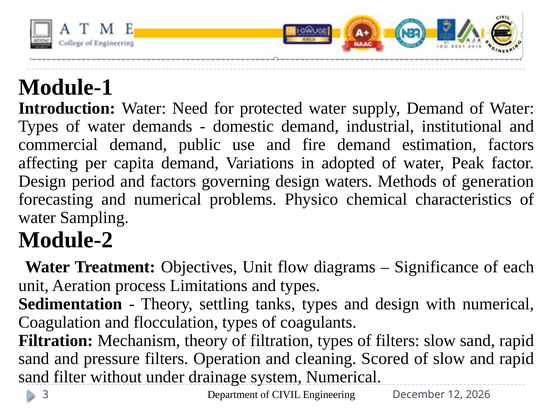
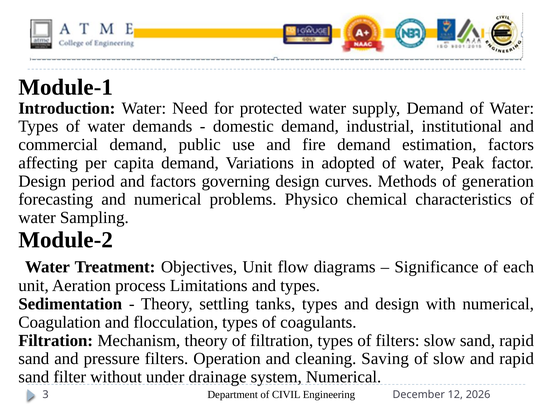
waters: waters -> curves
Scored: Scored -> Saving
